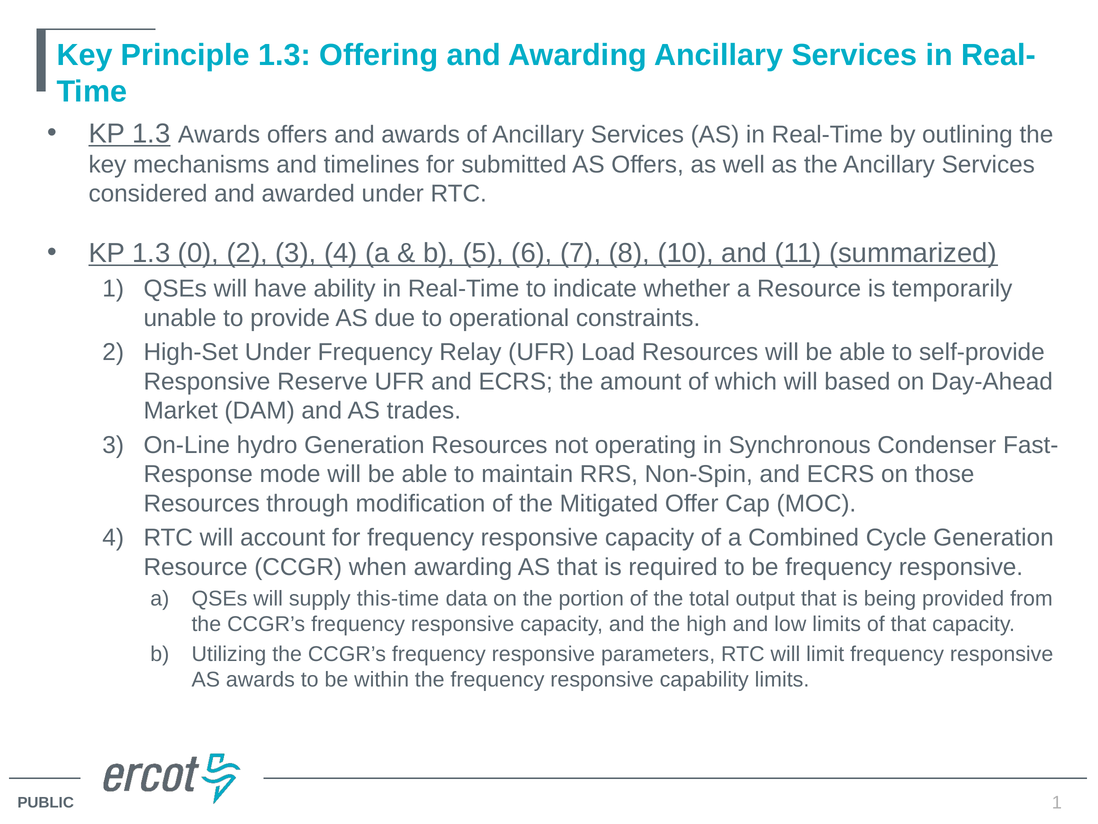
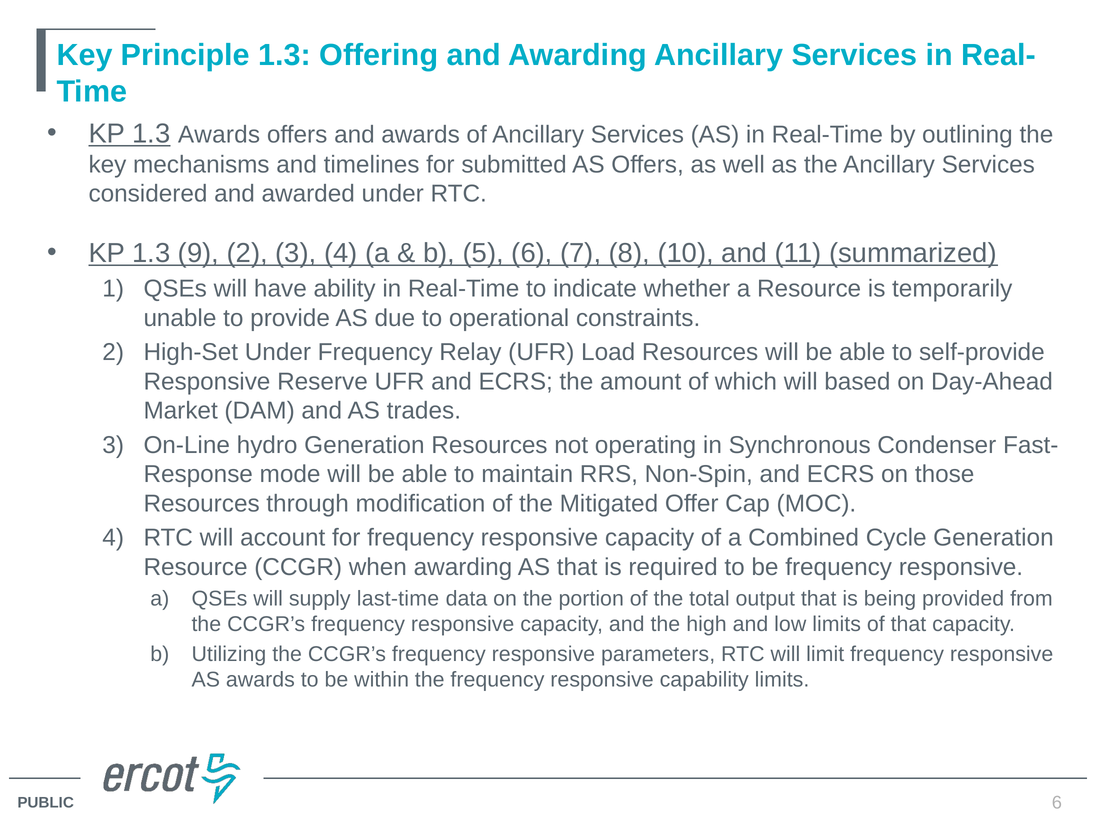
0: 0 -> 9
this-time: this-time -> last-time
1 at (1057, 802): 1 -> 6
